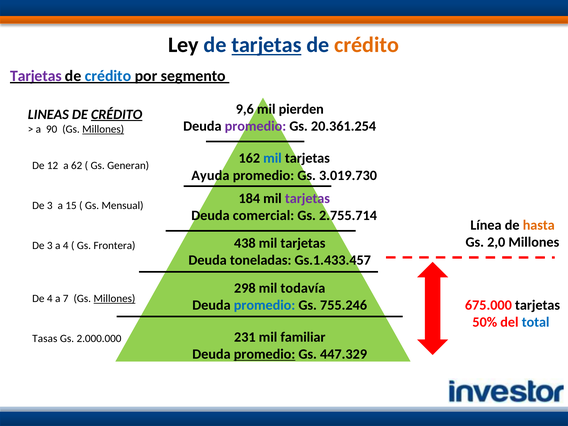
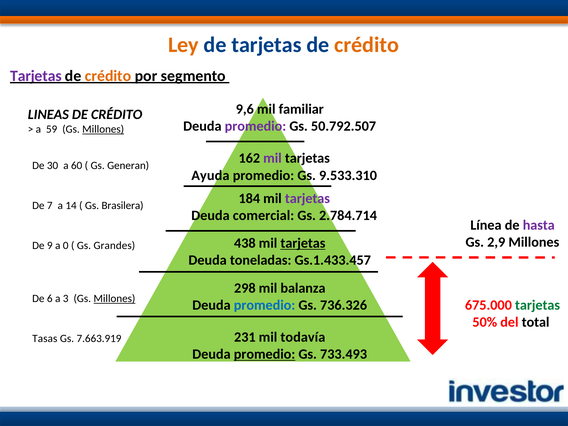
Ley colour: black -> orange
tarjetas at (267, 45) underline: present -> none
crédito at (108, 76) colour: blue -> orange
pierden: pierden -> familiar
CRÉDITO at (117, 114) underline: present -> none
20.361.254: 20.361.254 -> 50.792.507
90: 90 -> 59
mil at (272, 158) colour: blue -> purple
12: 12 -> 30
62: 62 -> 60
3.019.730: 3.019.730 -> 9.533.310
3 at (50, 205): 3 -> 7
15: 15 -> 14
Mensual: Mensual -> Brasilera
2.755.714: 2.755.714 -> 2.784.714
hasta colour: orange -> purple
2,0: 2,0 -> 2,9
tarjetas at (303, 243) underline: none -> present
3 at (50, 245): 3 -> 9
a 4: 4 -> 0
Frontera: Frontera -> Grandes
todavía: todavía -> balanza
De 4: 4 -> 6
7: 7 -> 3
755.246: 755.246 -> 736.326
tarjetas at (538, 305) colour: black -> green
total colour: blue -> black
familiar: familiar -> todavía
2.000.000: 2.000.000 -> 7.663.919
447.329: 447.329 -> 733.493
